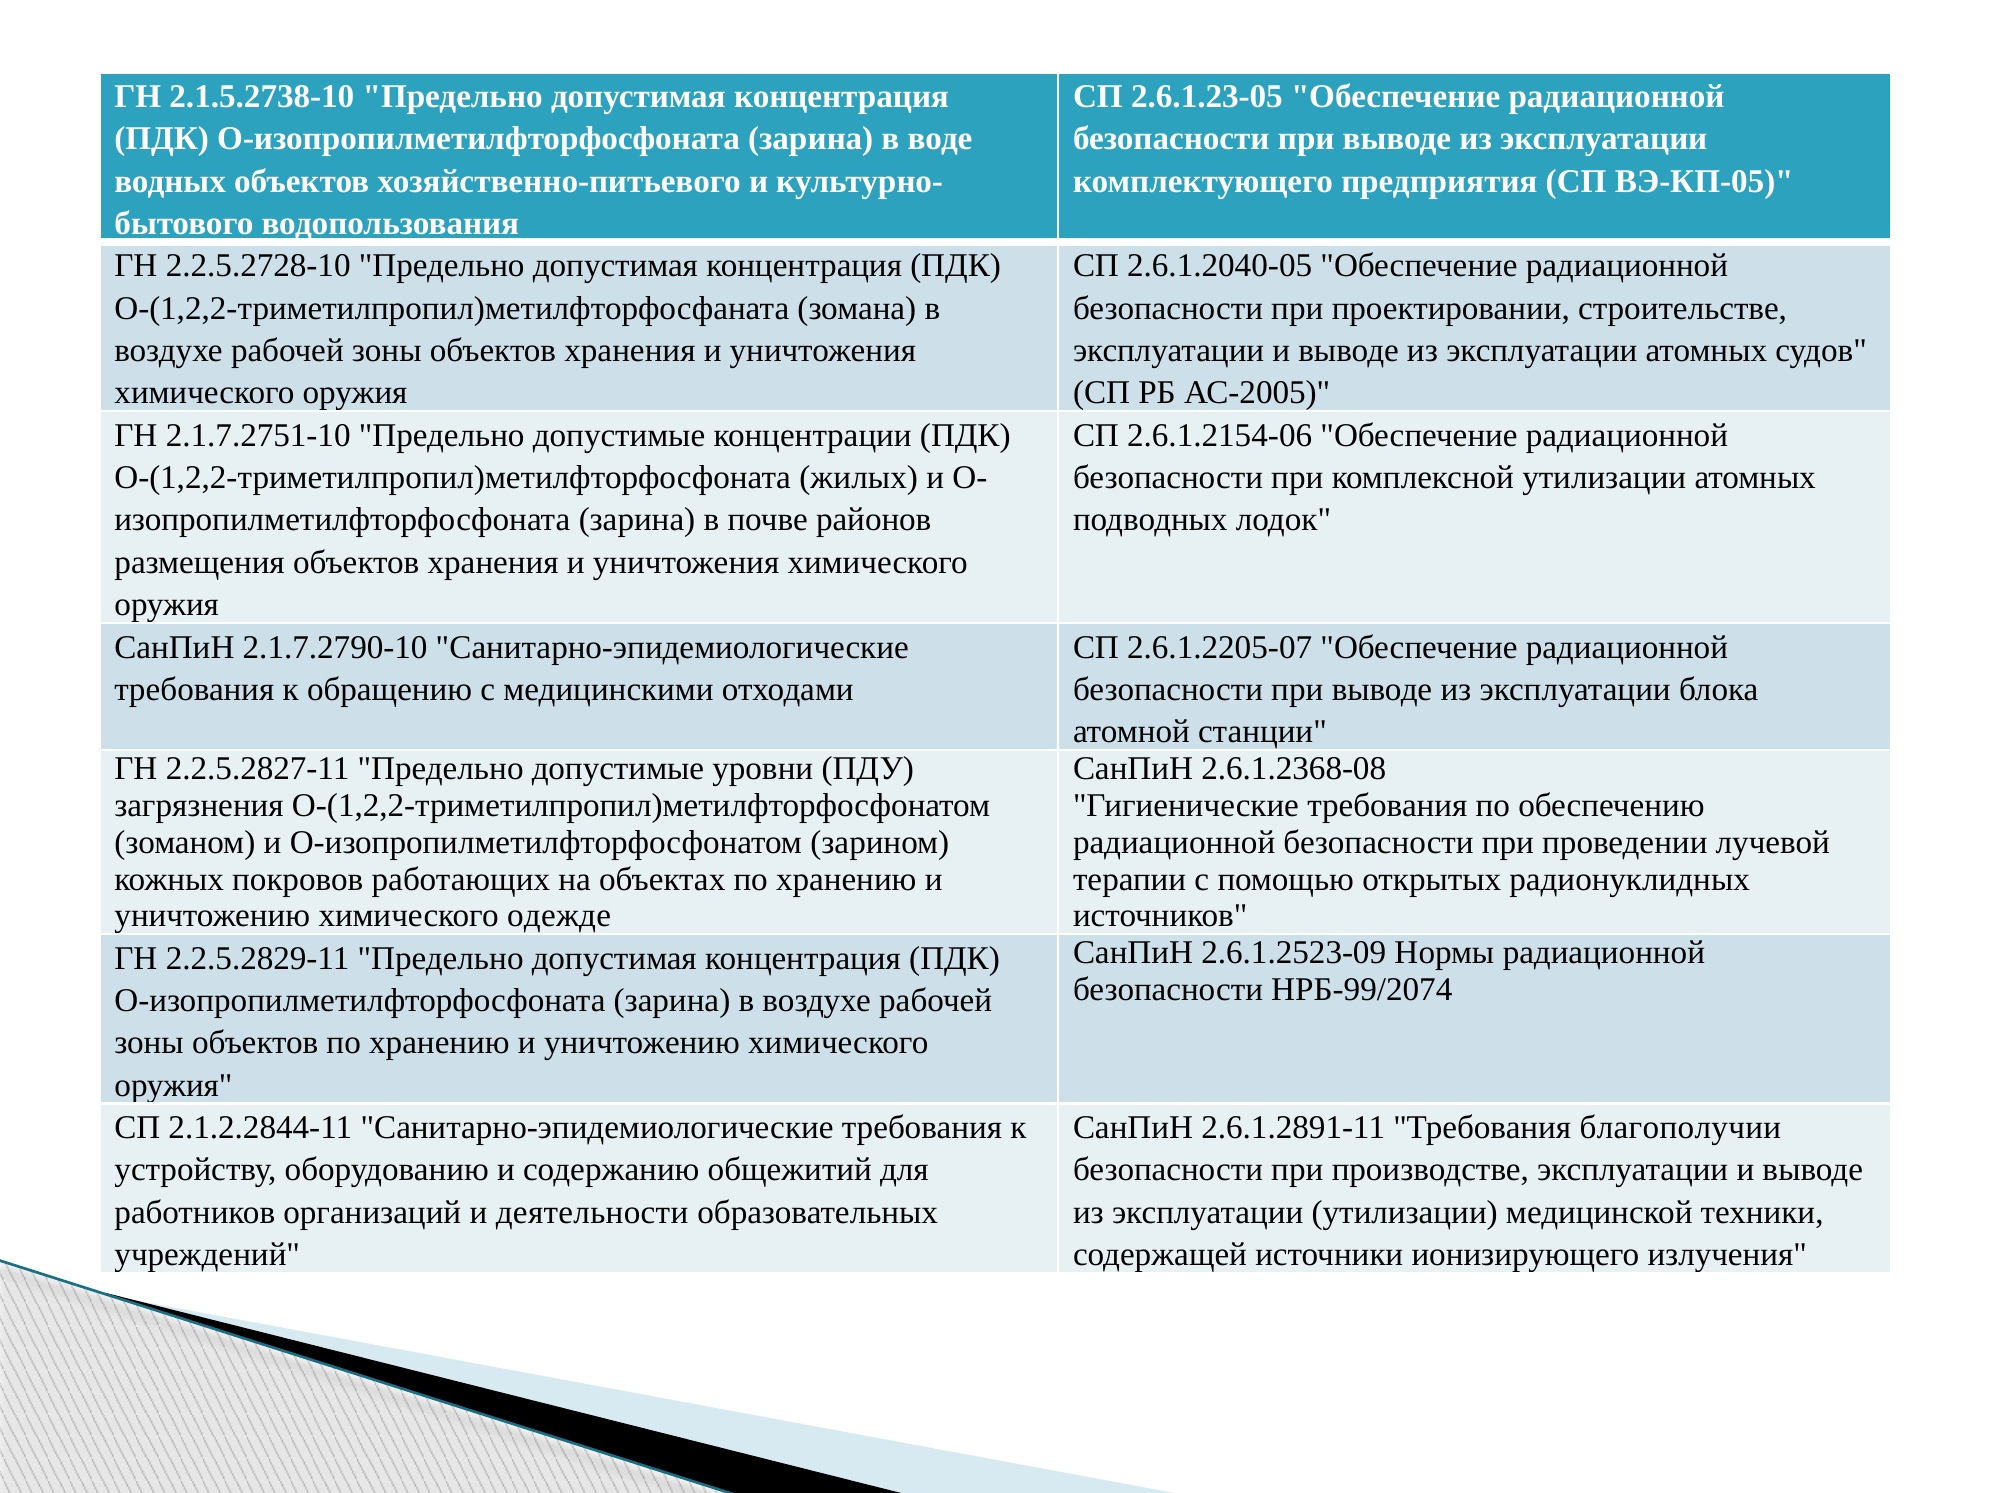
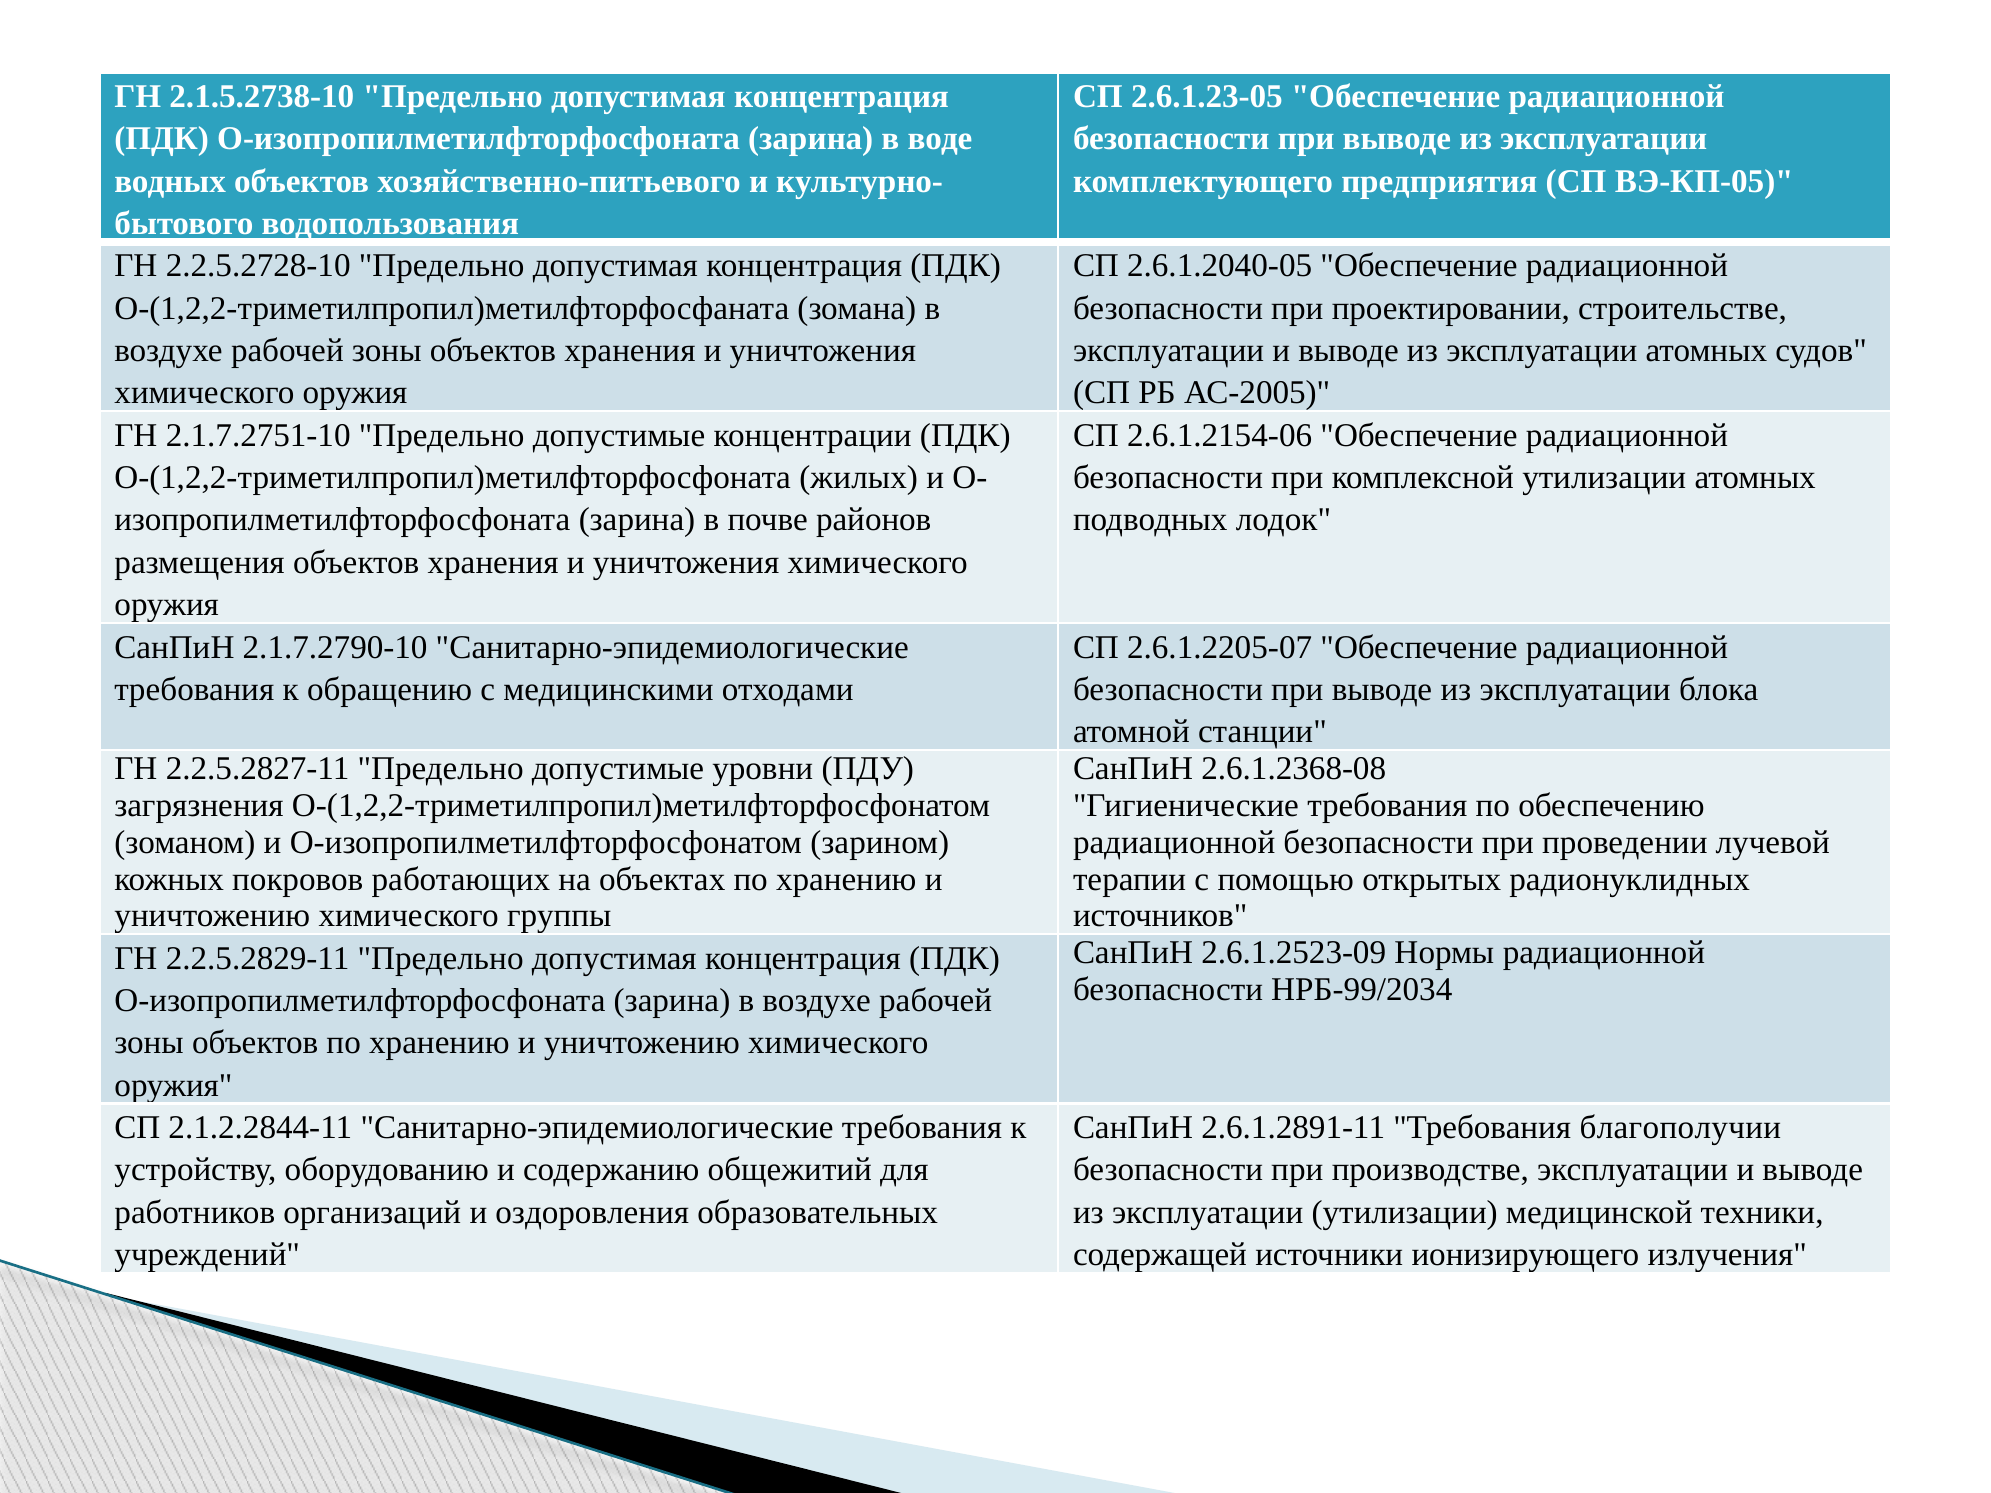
одежде: одежде -> группы
НРБ-99/2074: НРБ-99/2074 -> НРБ-99/2034
деятельности: деятельности -> оздоровления
